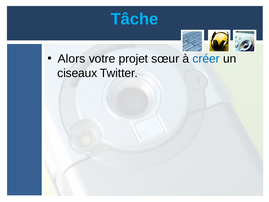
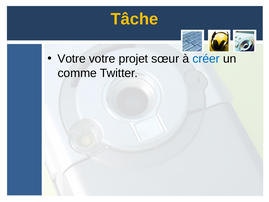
Tâche colour: light blue -> yellow
Alors at (72, 59): Alors -> Votre
ciseaux: ciseaux -> comme
